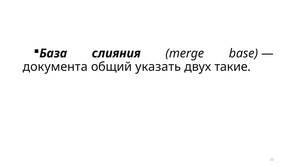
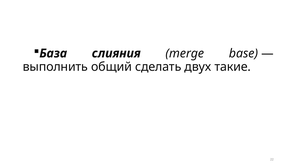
документа: документа -> выполнить
указать: указать -> сделать
